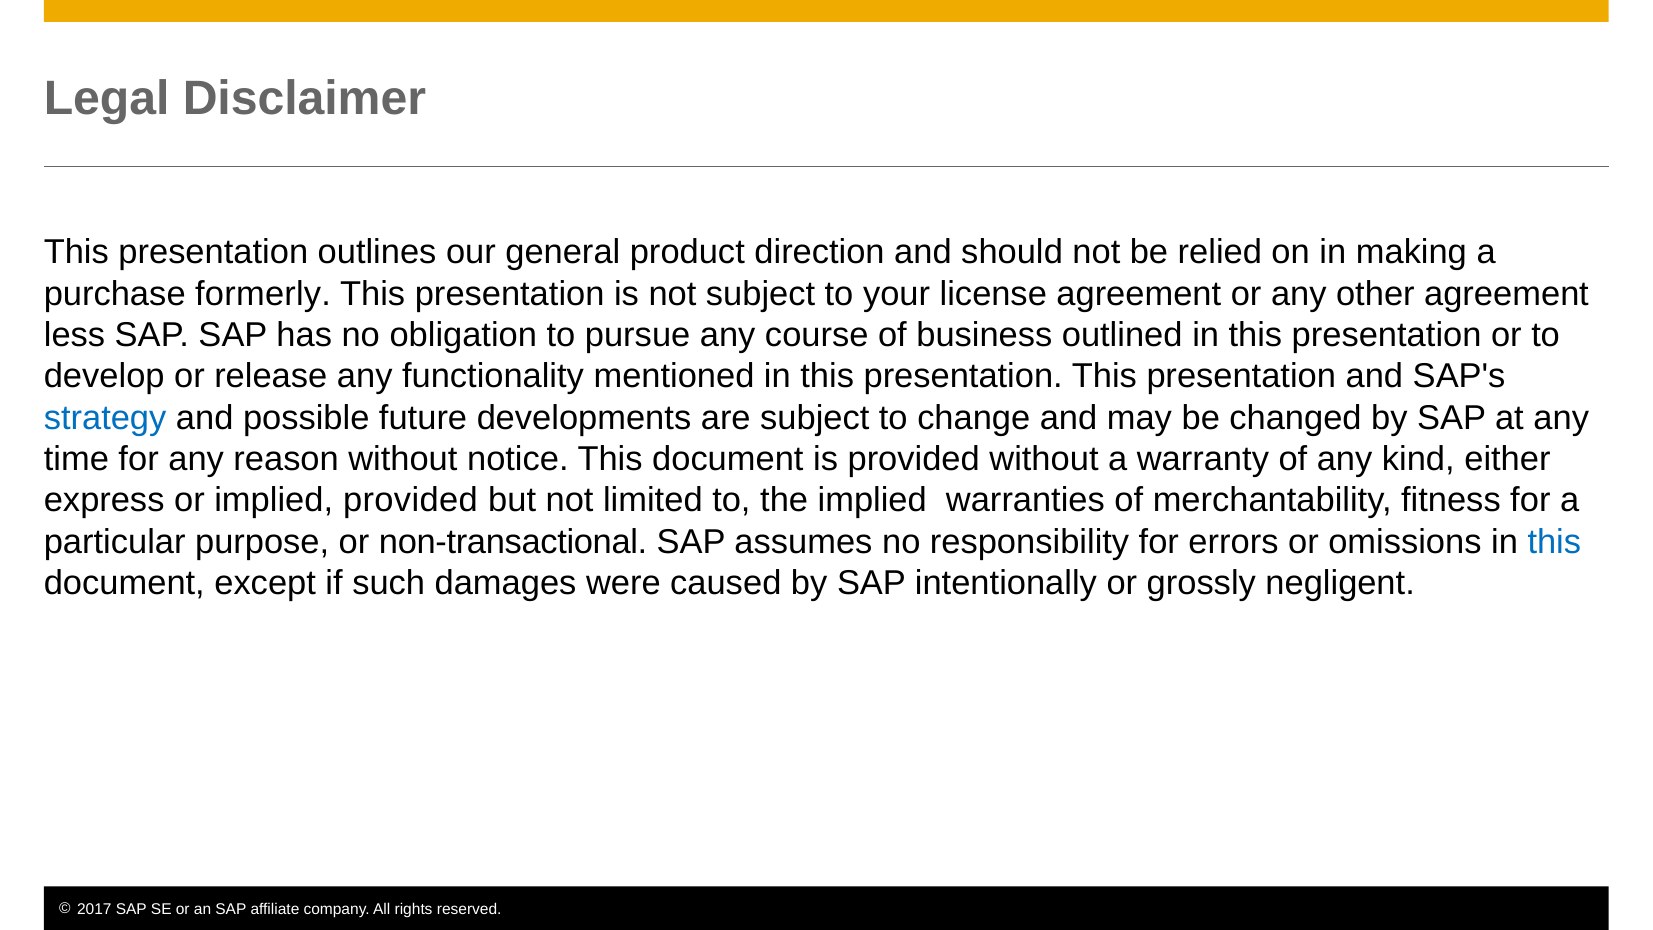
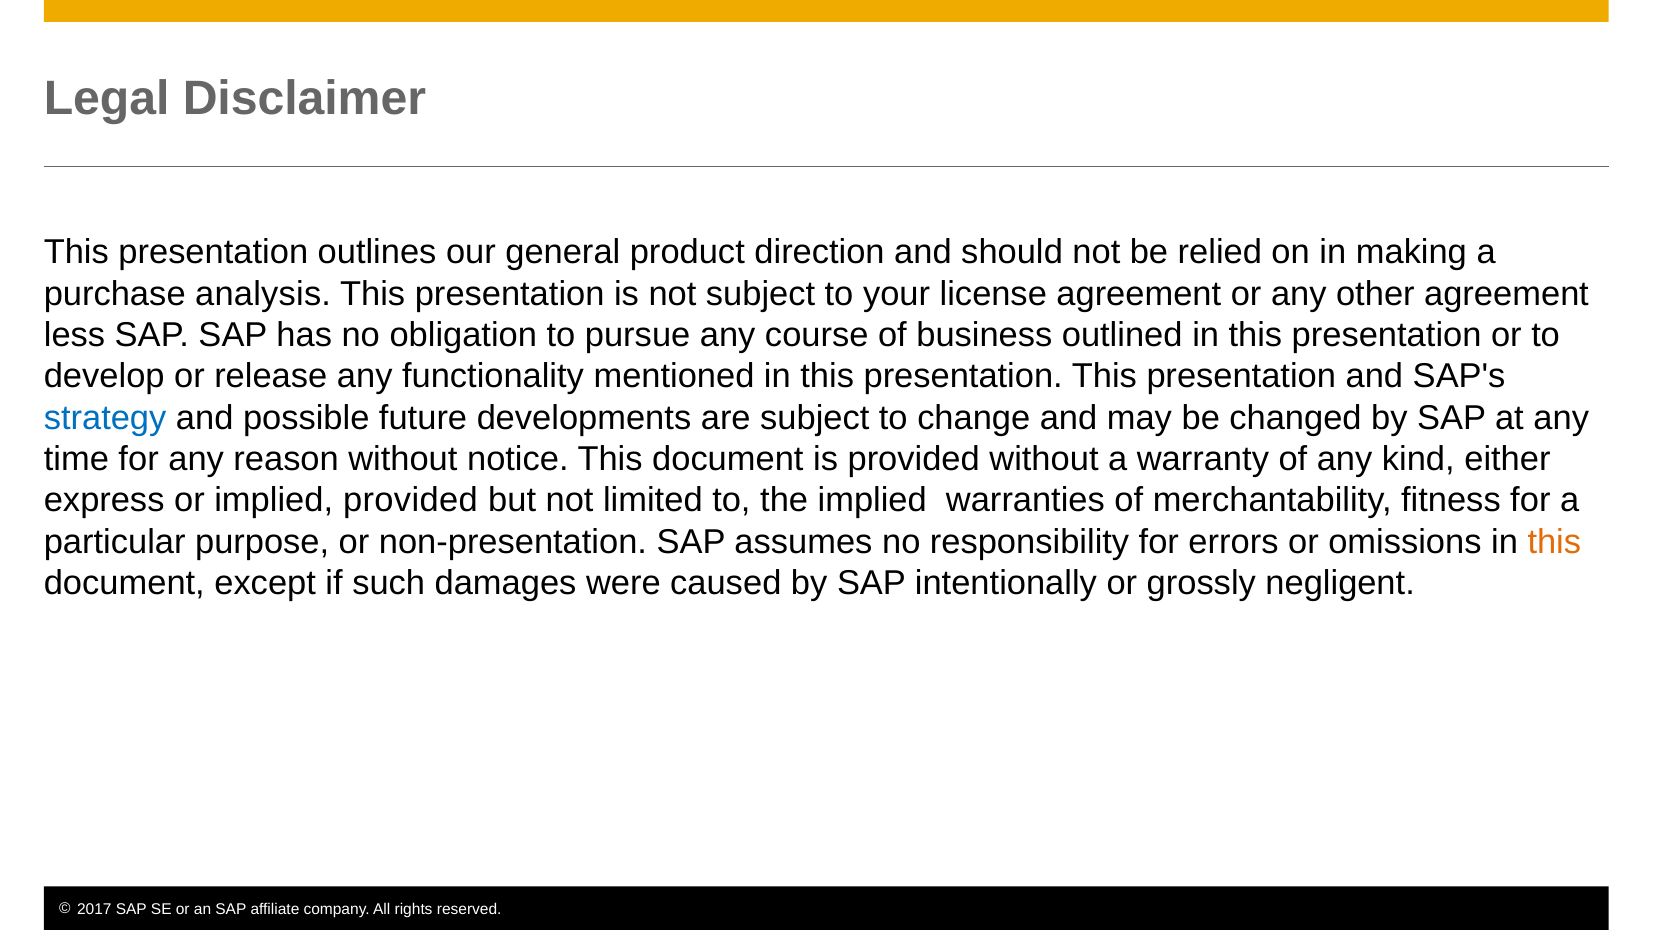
formerly: formerly -> analysis
non-transactional: non-transactional -> non-presentation
this at (1554, 542) colour: blue -> orange
